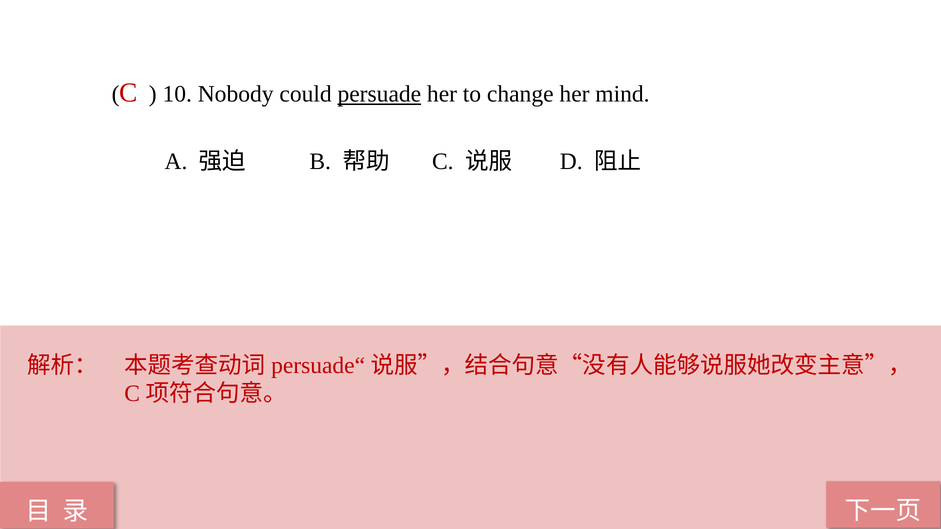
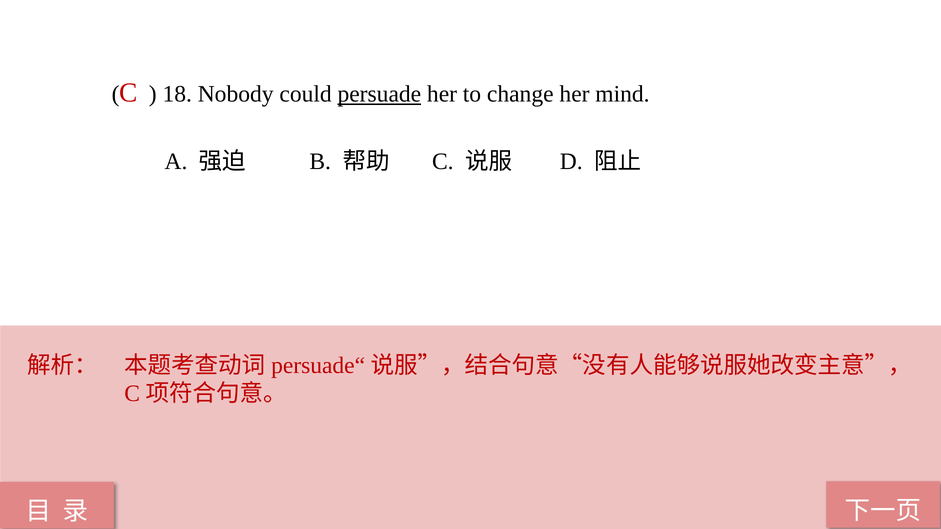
10: 10 -> 18
